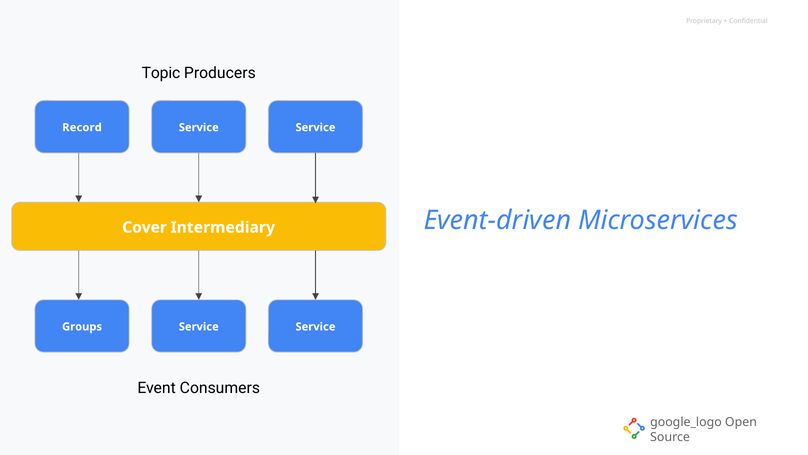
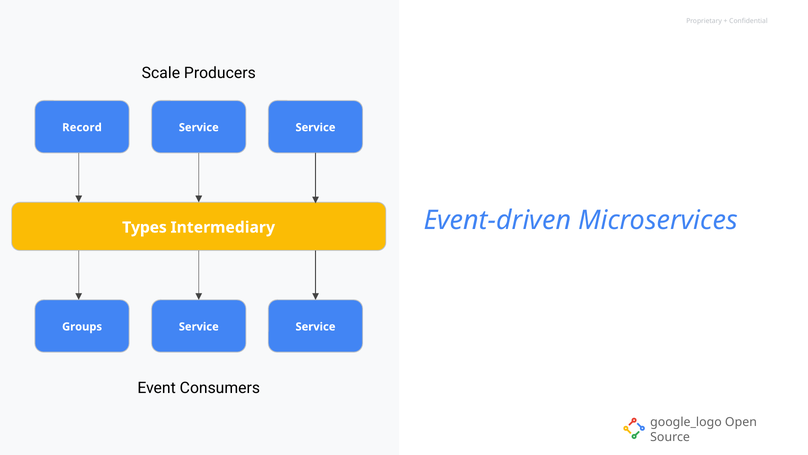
Topic: Topic -> Scale
Cover: Cover -> Types
